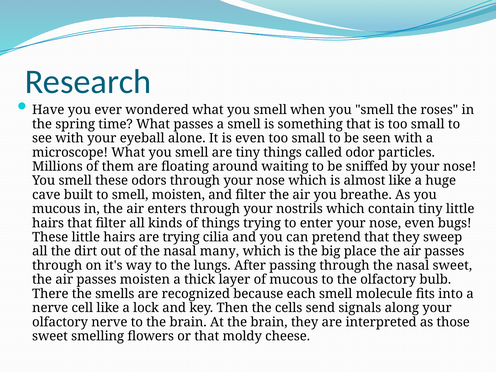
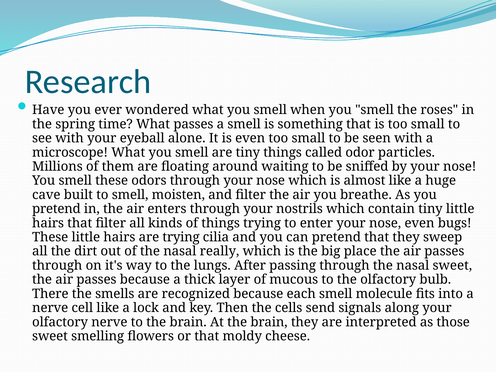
mucous at (56, 209): mucous -> pretend
many: many -> really
passes moisten: moisten -> because
